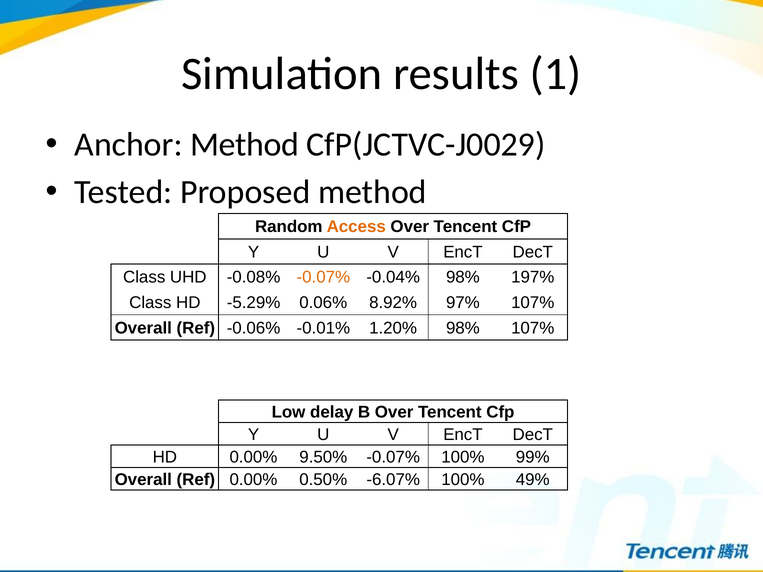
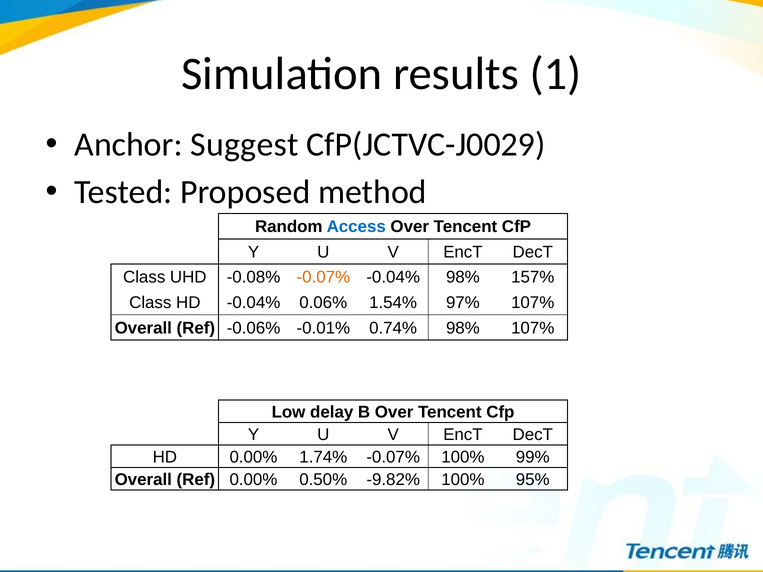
Anchor Method: Method -> Suggest
Access colour: orange -> blue
197%: 197% -> 157%
HD -5.29%: -5.29% -> -0.04%
8.92%: 8.92% -> 1.54%
1.20%: 1.20% -> 0.74%
9.50%: 9.50% -> 1.74%
-6.07%: -6.07% -> -9.82%
49%: 49% -> 95%
